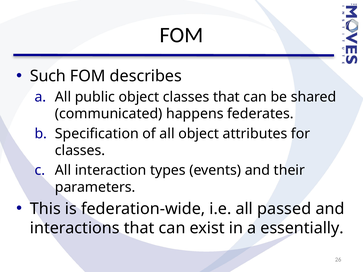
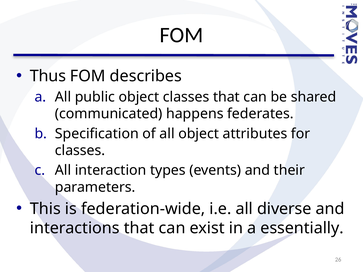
Such: Such -> Thus
passed: passed -> diverse
